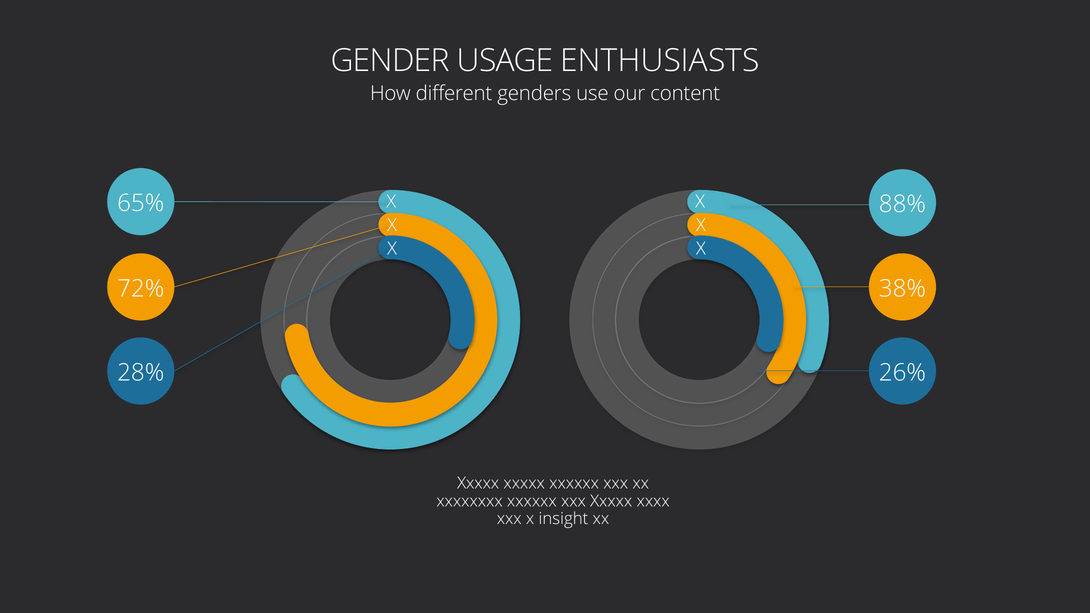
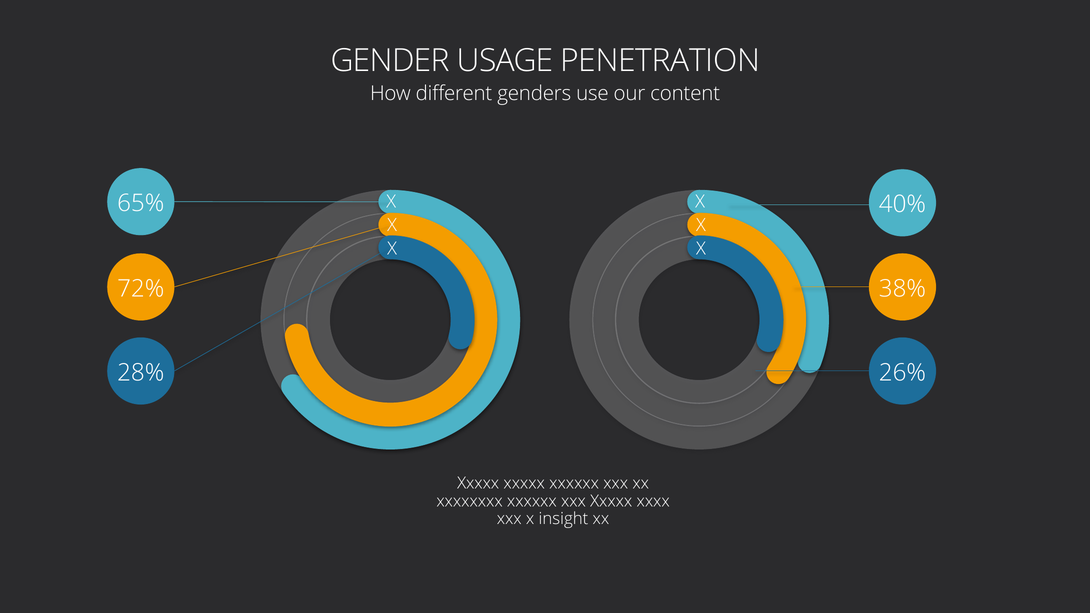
ENTHUSIASTS: ENTHUSIASTS -> PENETRATION
88%: 88% -> 40%
